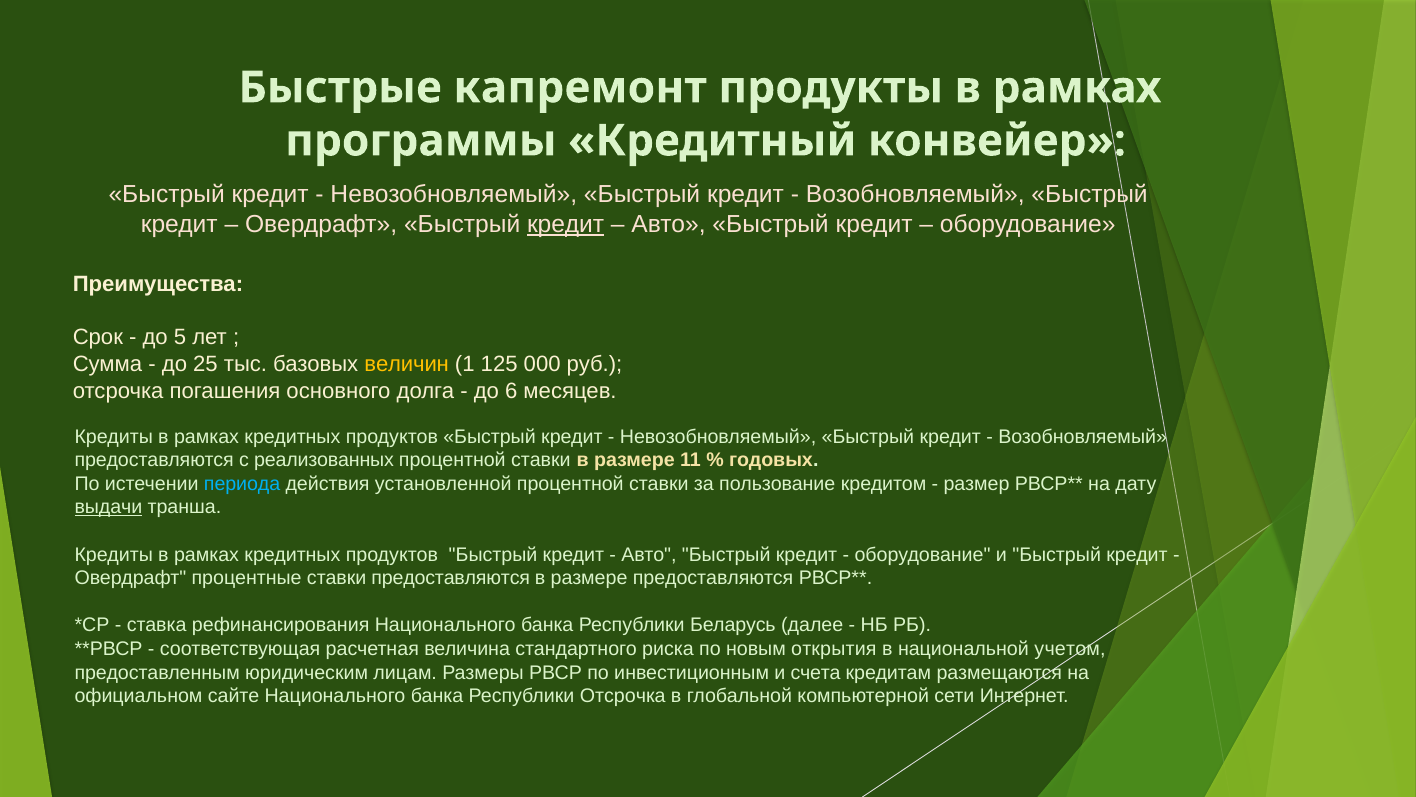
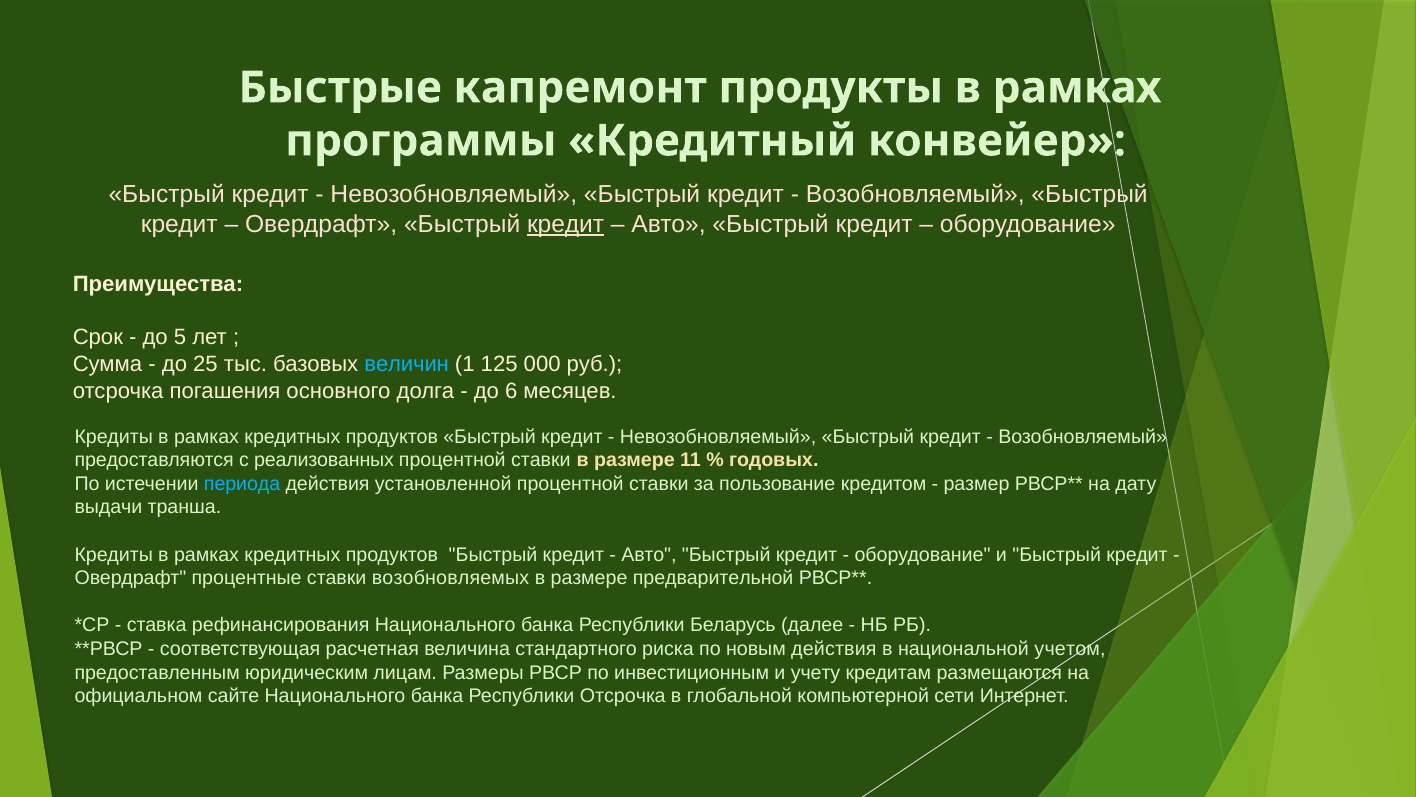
величин colour: yellow -> light blue
выдачи underline: present -> none
ставки предоставляются: предоставляются -> возобновляемых
размере предоставляются: предоставляются -> предварительной
новым открытия: открытия -> действия
счета: счета -> учету
